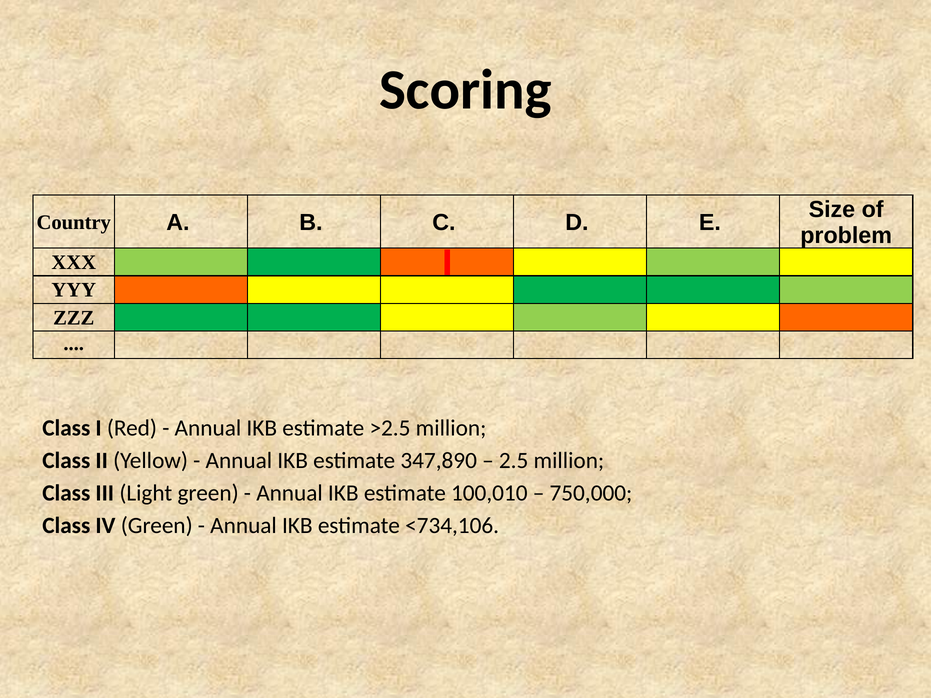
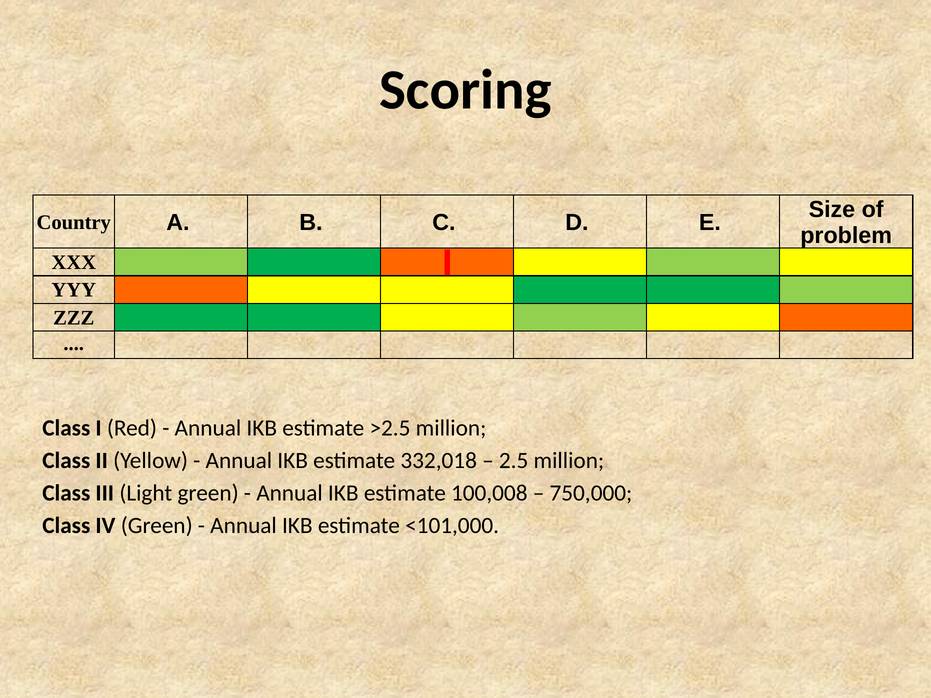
347,890: 347,890 -> 332,018
100,010: 100,010 -> 100,008
<734,106: <734,106 -> <101,000
